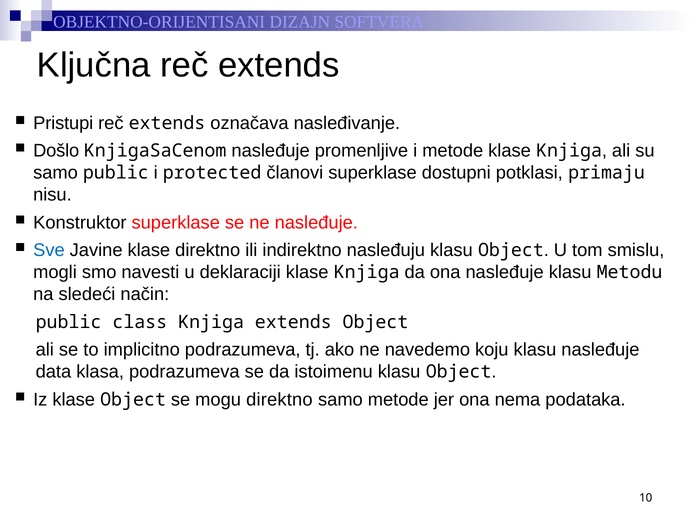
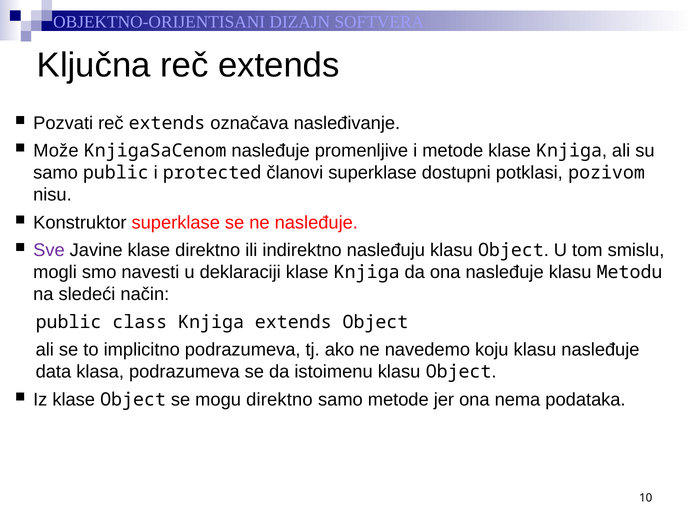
Pristupi: Pristupi -> Pozvati
Došlo: Došlo -> Može
primaju: primaju -> pozivom
Sve colour: blue -> purple
